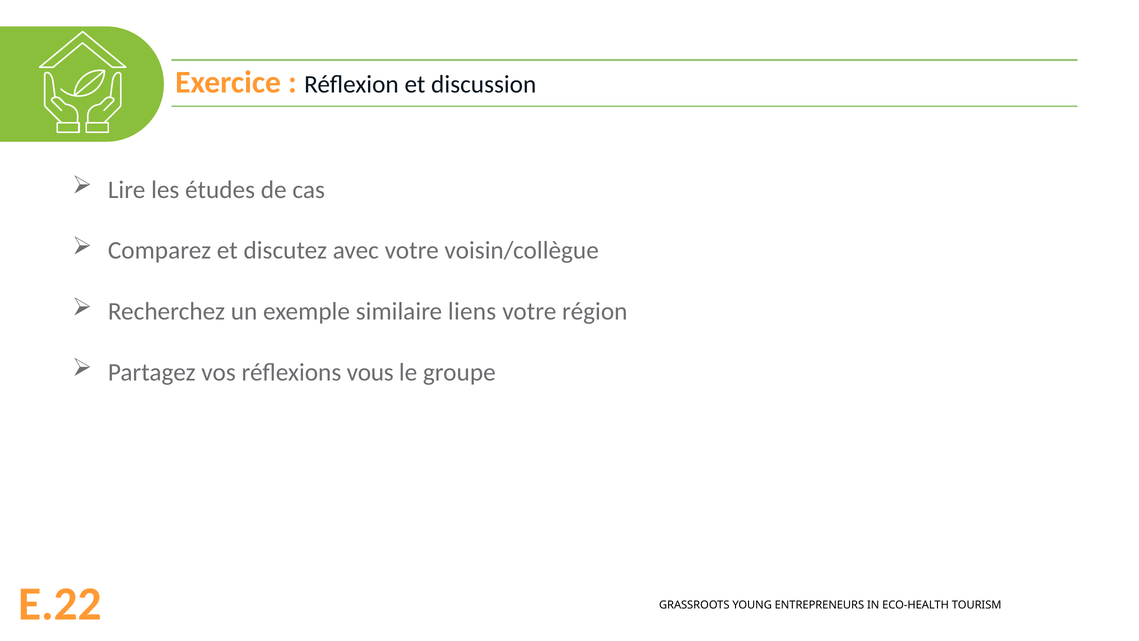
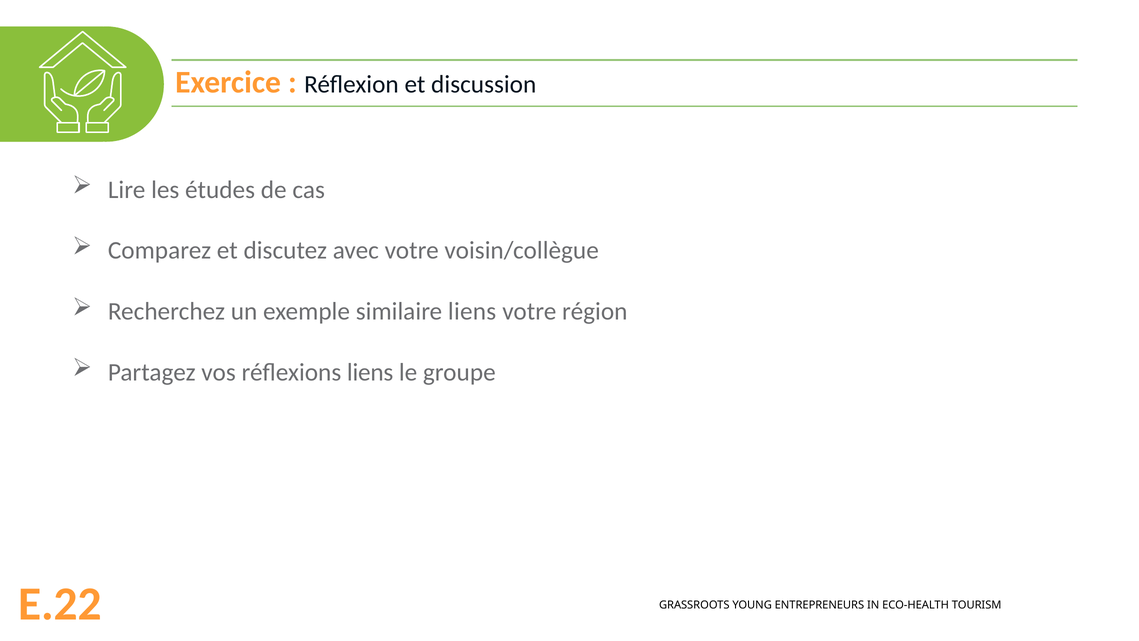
réflexions vous: vous -> liens
